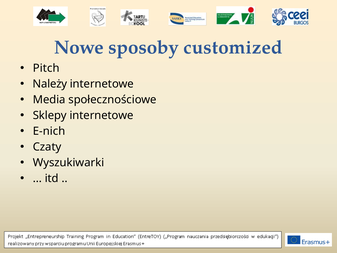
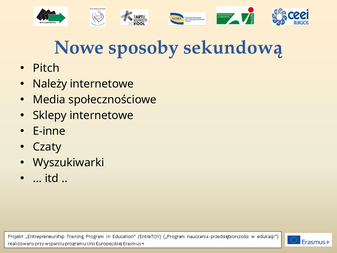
customized: customized -> sekundową
E-nich: E-nich -> E-inne
